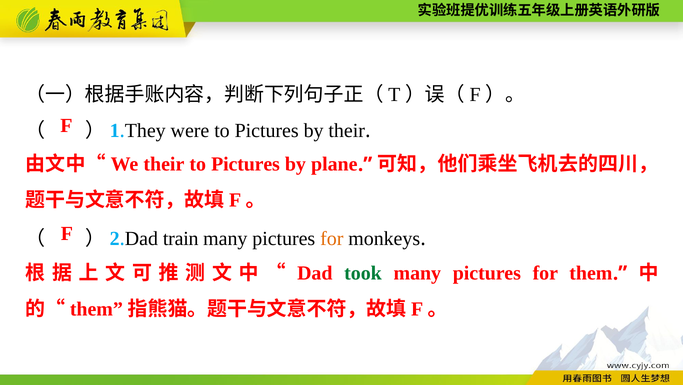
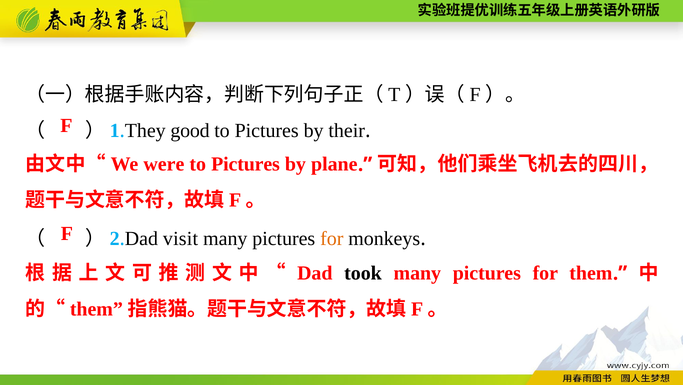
were: were -> good
their at (164, 164): their -> were
train: train -> visit
took colour: green -> black
